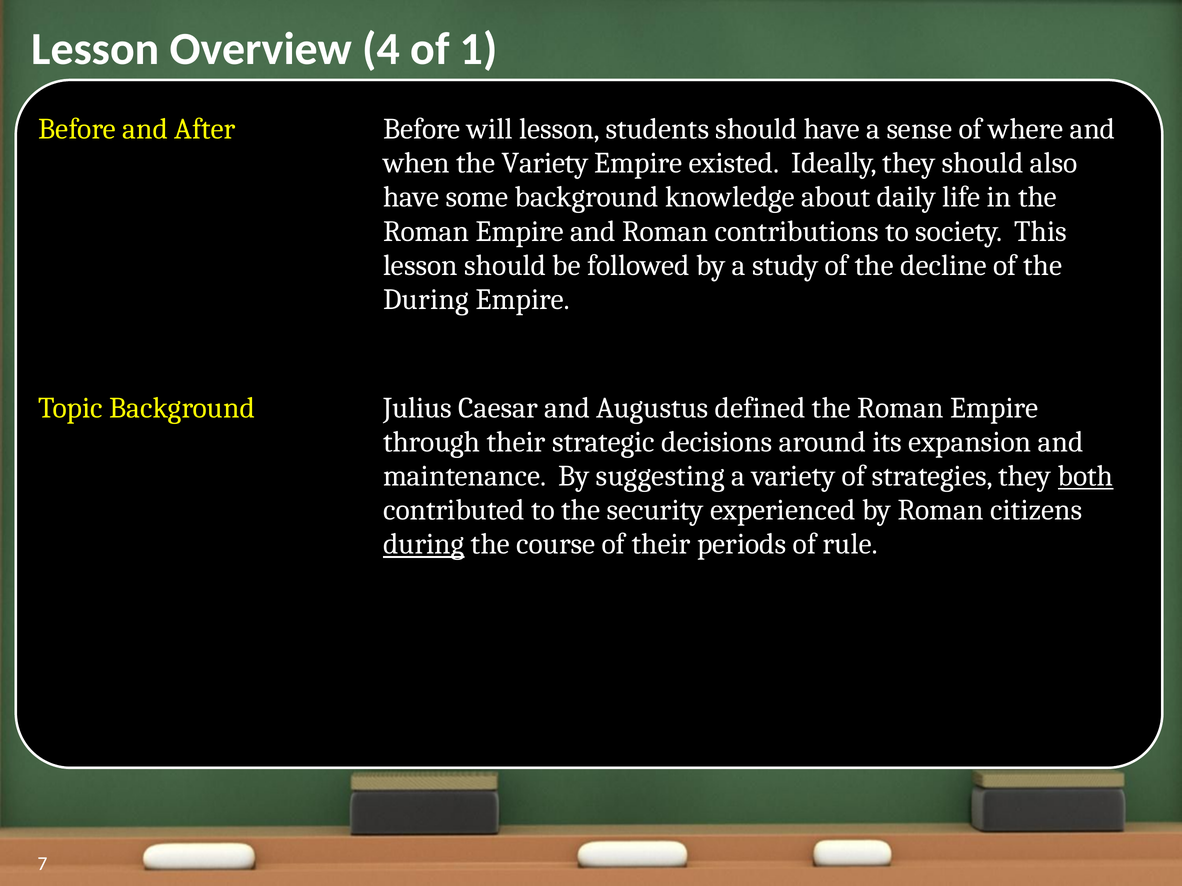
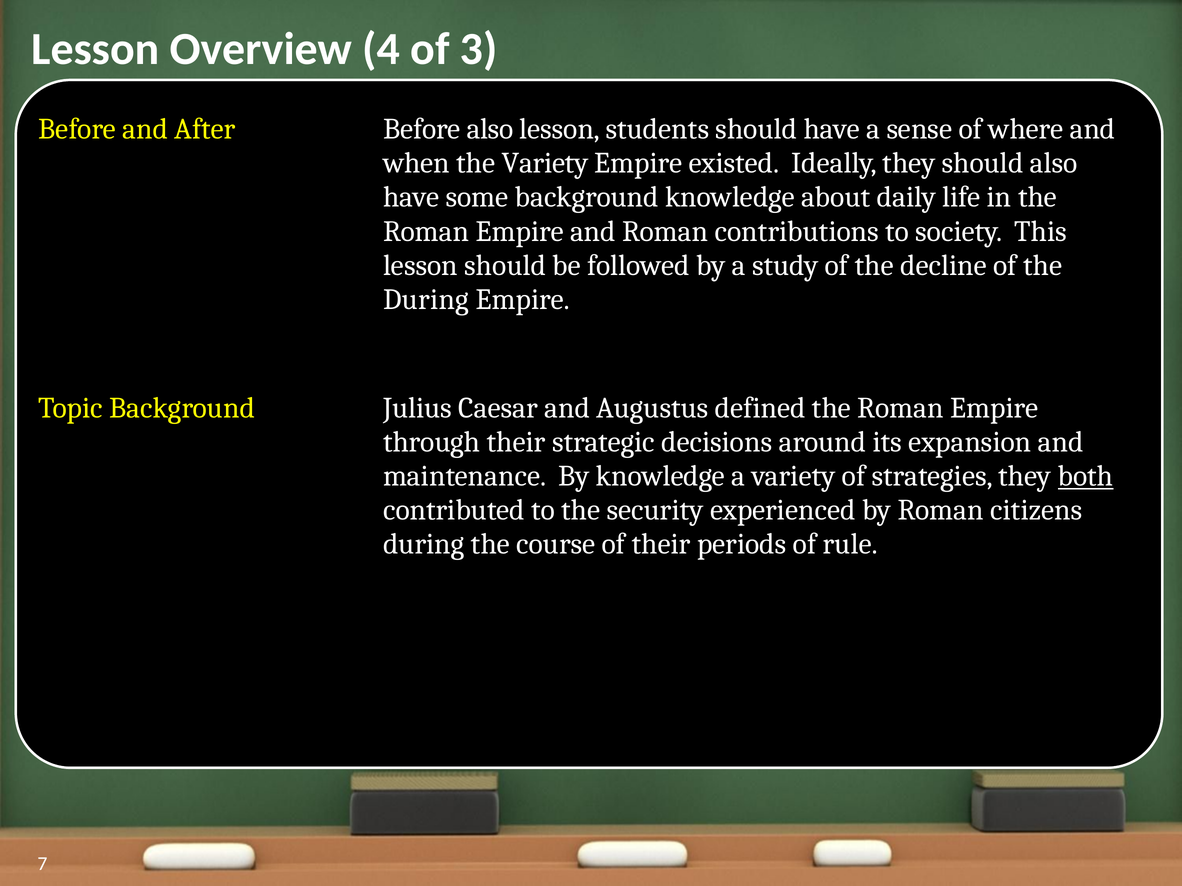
1: 1 -> 3
Before will: will -> also
By suggesting: suggesting -> knowledge
during at (424, 545) underline: present -> none
